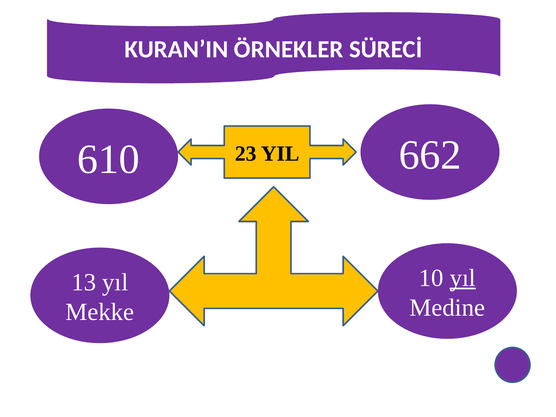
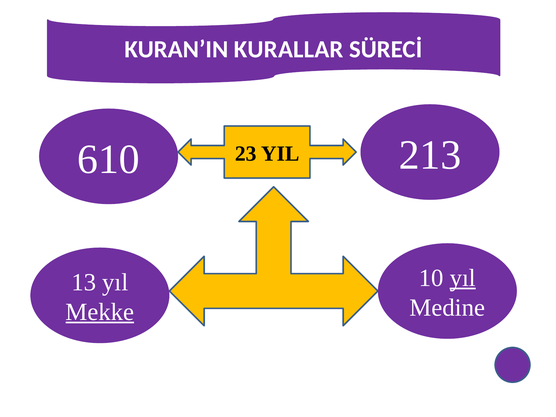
ÖRNEKLER: ÖRNEKLER -> KURALLAR
662: 662 -> 213
Mekke underline: none -> present
